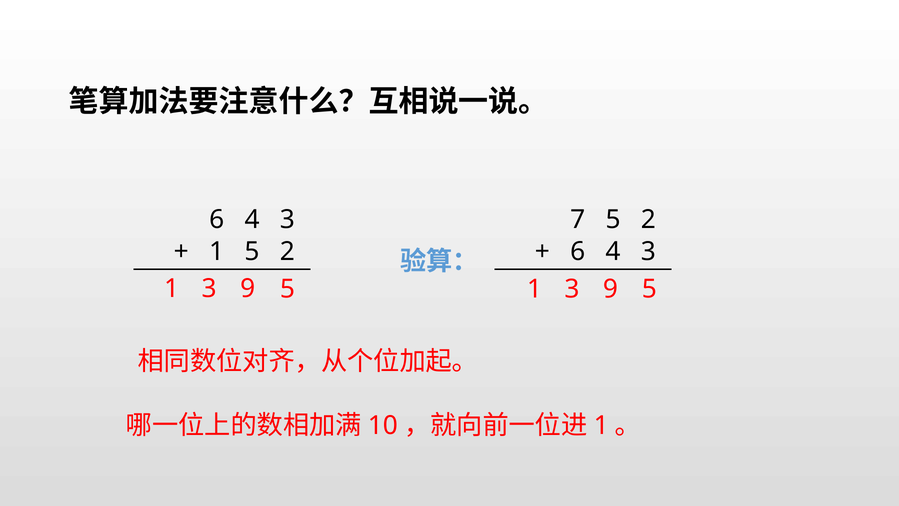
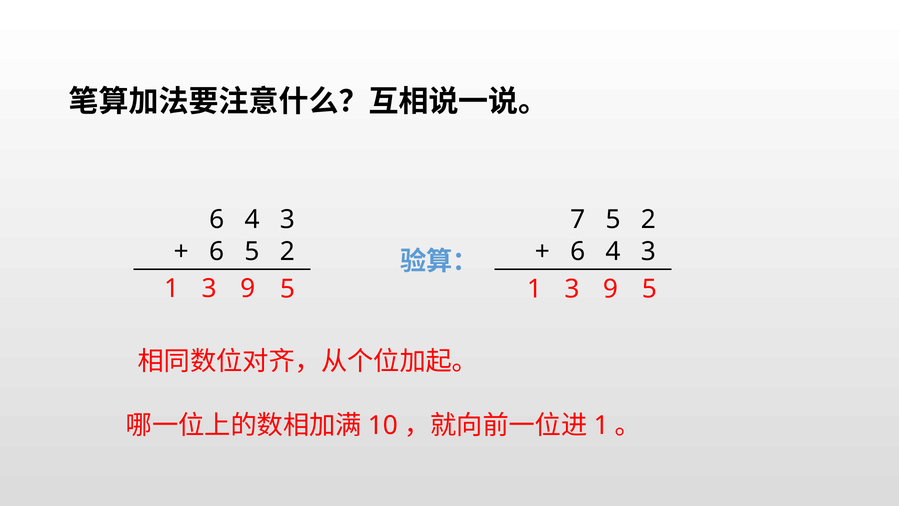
1 at (217, 252): 1 -> 6
